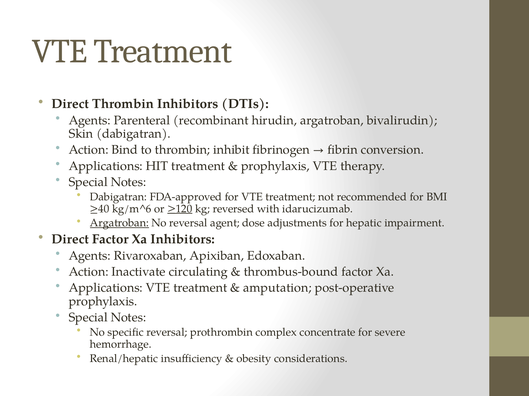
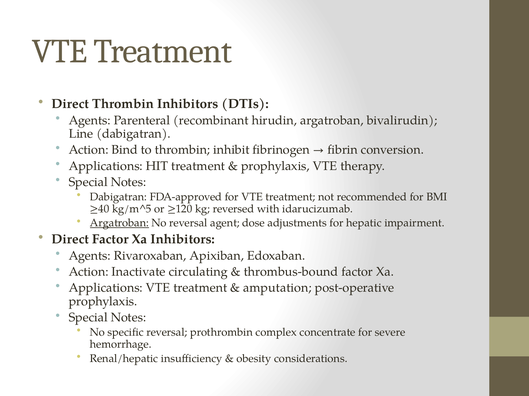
Skin: Skin -> Line
kg/m^6: kg/m^6 -> kg/m^5
≥120 underline: present -> none
